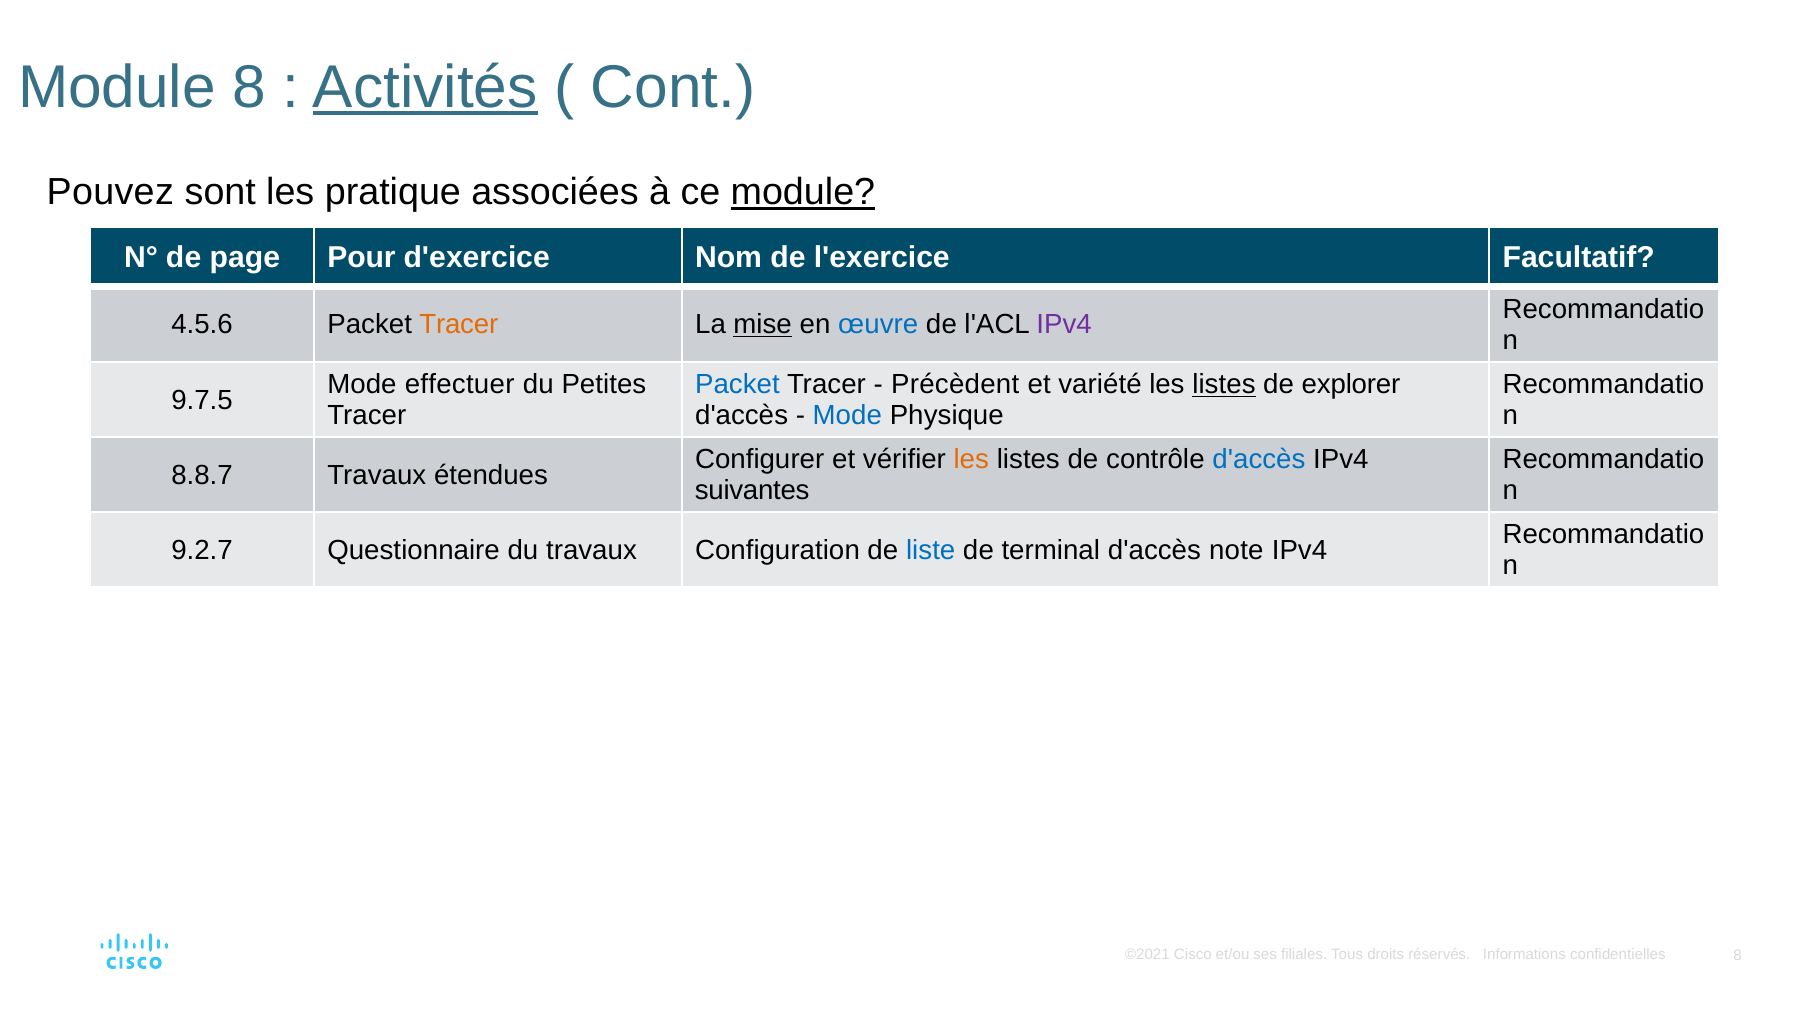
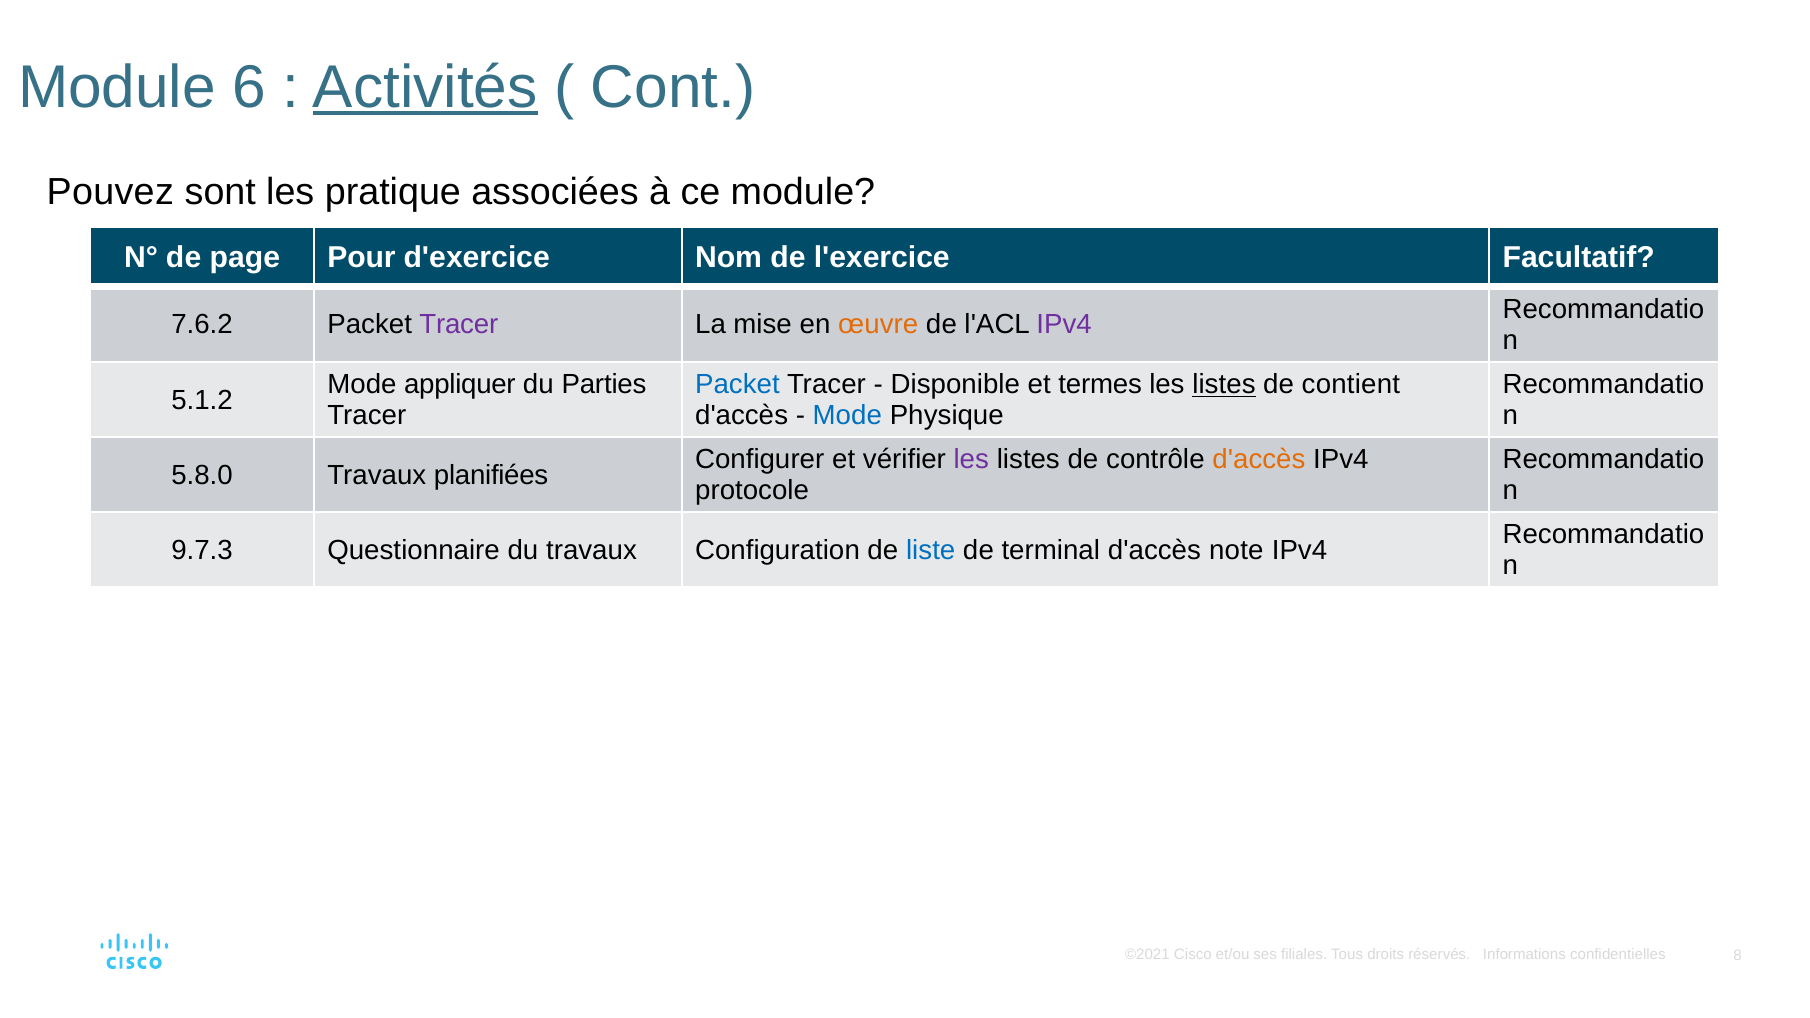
Module 8: 8 -> 6
module at (803, 192) underline: present -> none
4.5.6: 4.5.6 -> 7.6.2
Tracer at (459, 325) colour: orange -> purple
mise underline: present -> none
œuvre colour: blue -> orange
effectuer: effectuer -> appliquer
Petites: Petites -> Parties
Précèdent: Précèdent -> Disponible
variété: variété -> termes
explorer: explorer -> contient
9.7.5: 9.7.5 -> 5.1.2
les at (971, 460) colour: orange -> purple
d'accès at (1259, 460) colour: blue -> orange
8.8.7: 8.8.7 -> 5.8.0
étendues: étendues -> planifiées
suivantes: suivantes -> protocole
9.2.7: 9.2.7 -> 9.7.3
